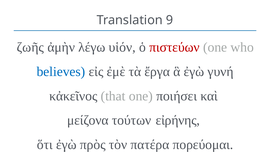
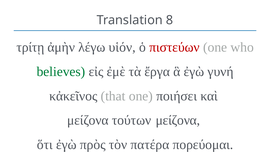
9: 9 -> 8
ζωῆς: ζωῆς -> τρίτῃ
believes colour: blue -> green
τούτων εἰρήνης: εἰρήνης -> μείζονα
